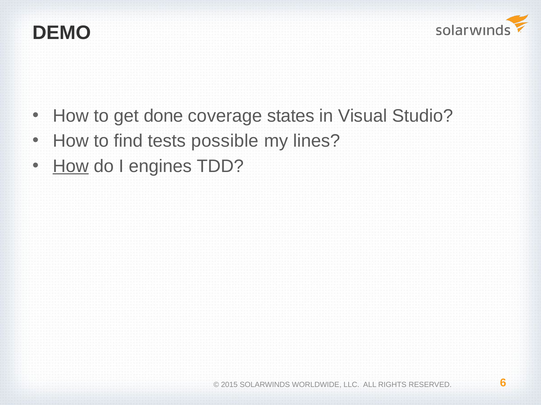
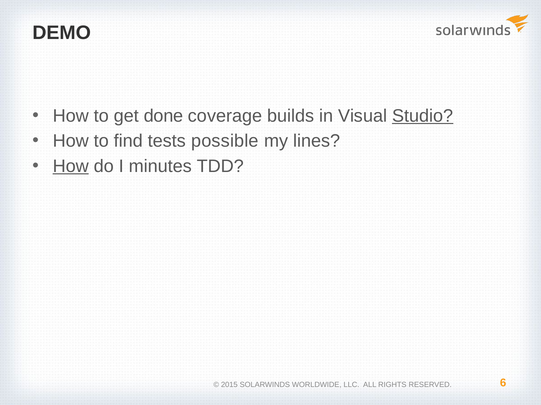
states: states -> builds
Studio underline: none -> present
engines: engines -> minutes
